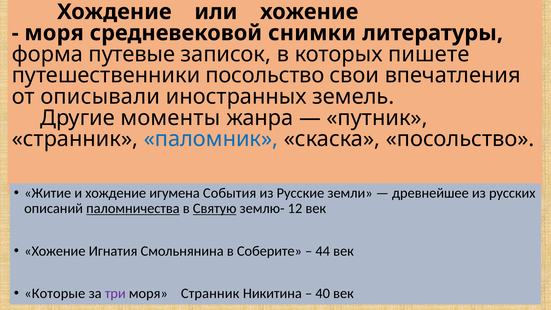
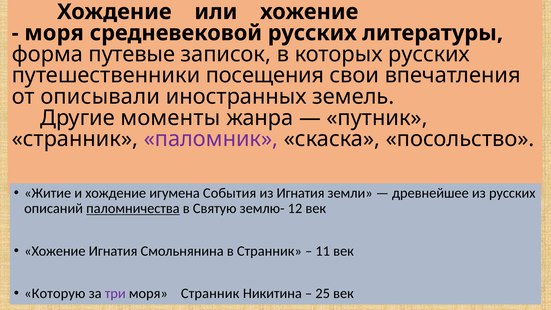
средневековой снимки: снимки -> русских
которых пишете: пишете -> русских
путешественники посольство: посольство -> посещения
паломник colour: blue -> purple
из Русские: Русские -> Игнатия
Святую underline: present -> none
в Соберите: Соберите -> Странник
44: 44 -> 11
Которые: Которые -> Которую
40: 40 -> 25
